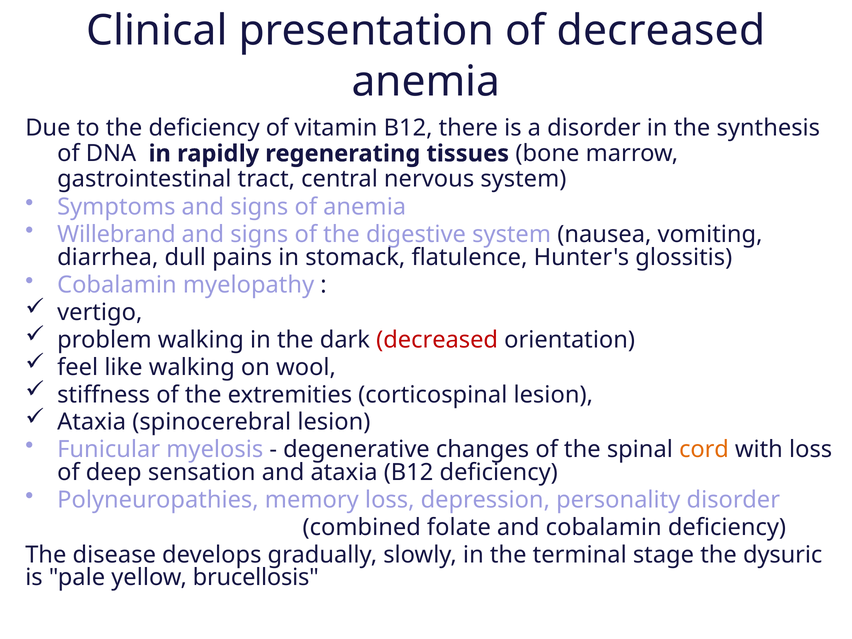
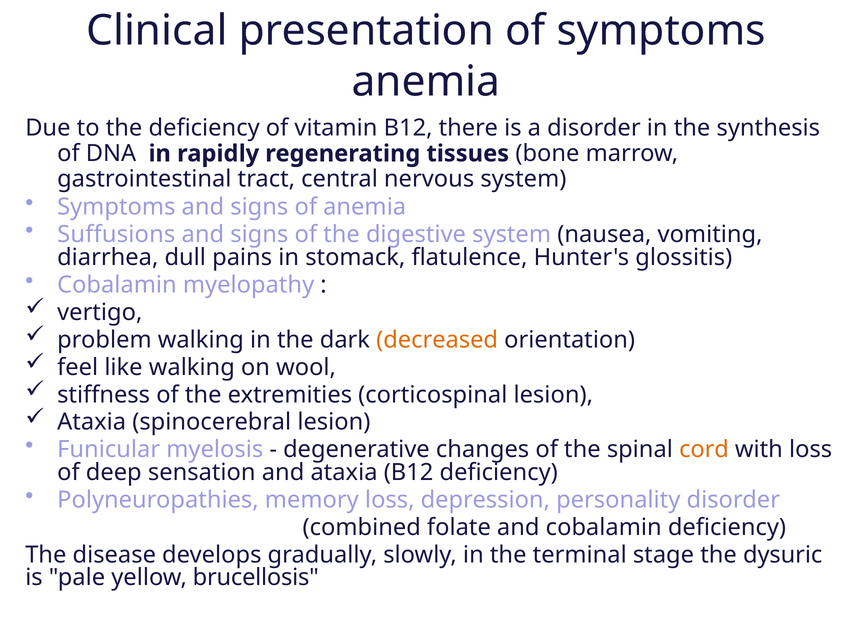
of decreased: decreased -> symptoms
Willebrand: Willebrand -> Suffusions
decreased at (437, 340) colour: red -> orange
